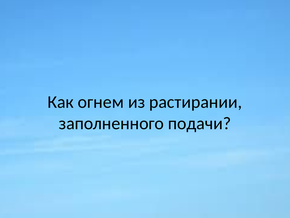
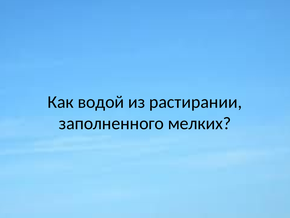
огнем: огнем -> водой
подачи: подачи -> мелких
